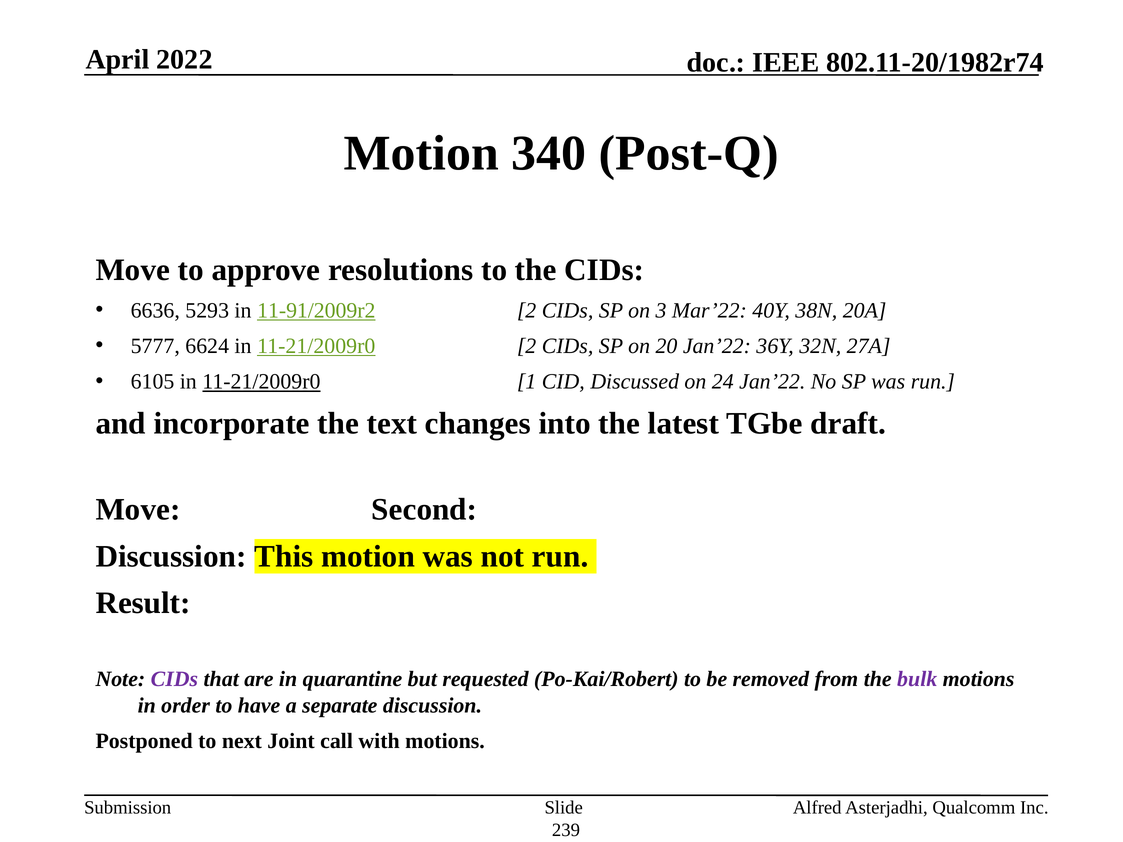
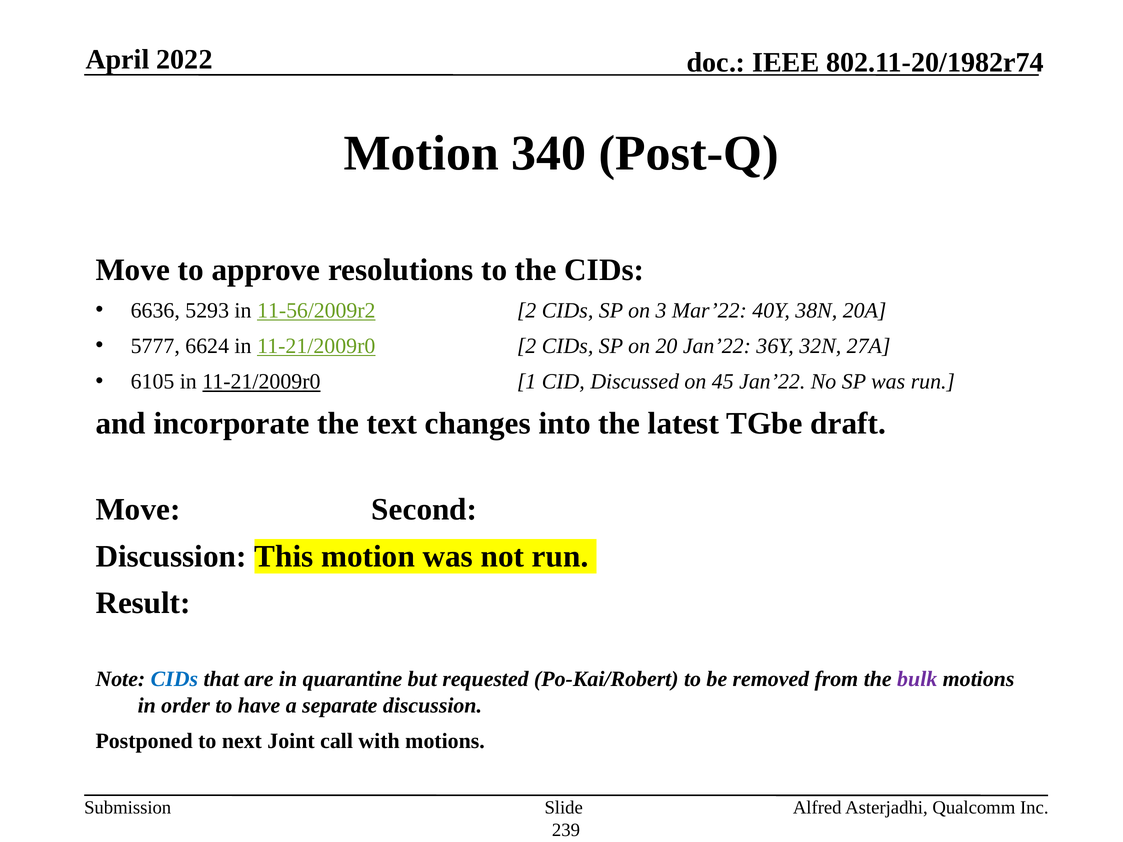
11-91/2009r2: 11-91/2009r2 -> 11-56/2009r2
24: 24 -> 45
CIDs at (174, 679) colour: purple -> blue
